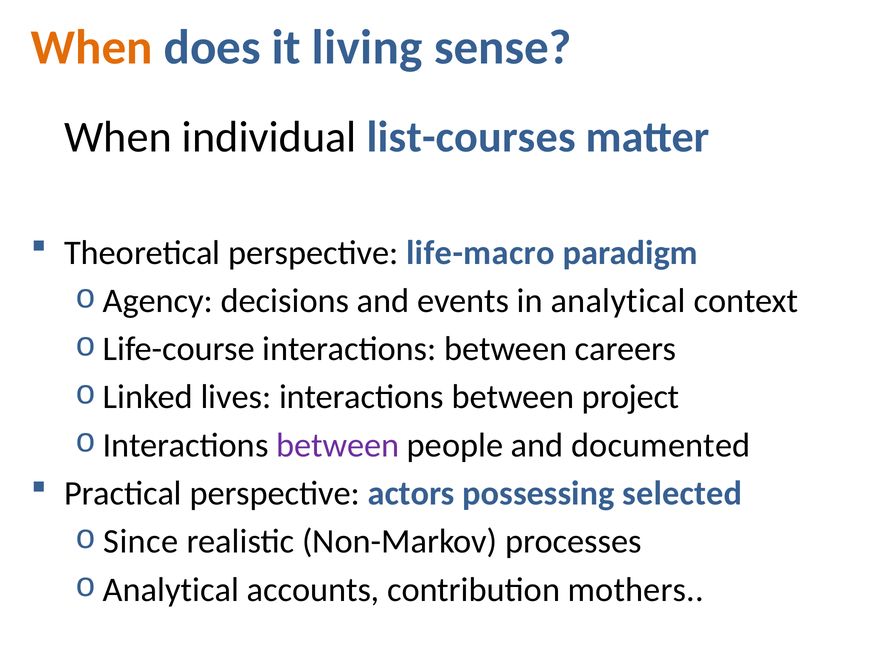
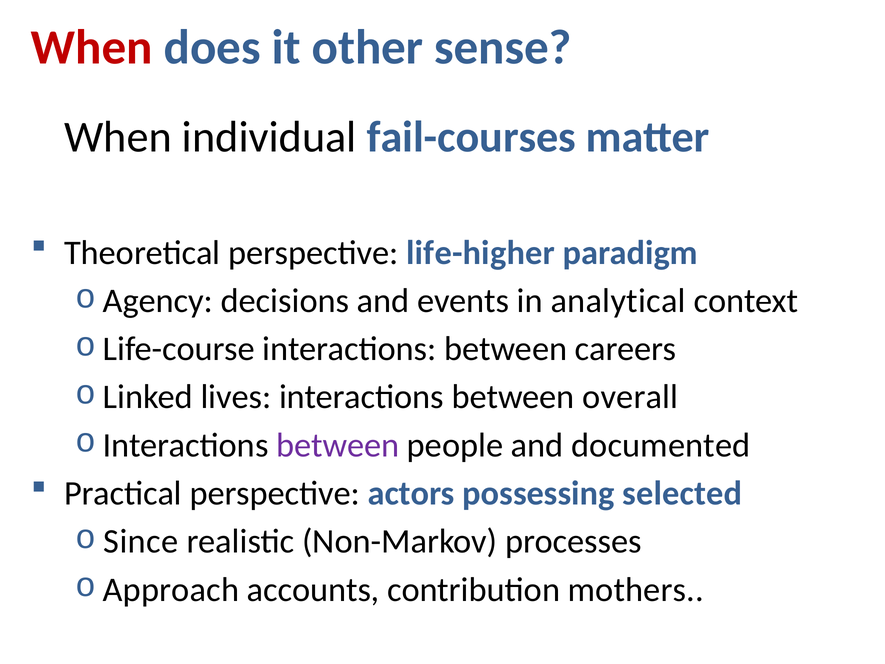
When at (92, 48) colour: orange -> red
living: living -> other
list-courses: list-courses -> fail-courses
life-macro: life-macro -> life-higher
project: project -> overall
Analytical at (171, 589): Analytical -> Approach
